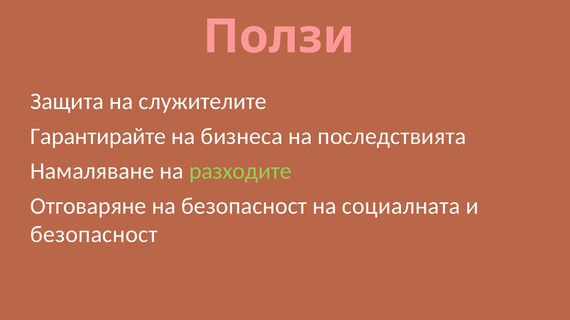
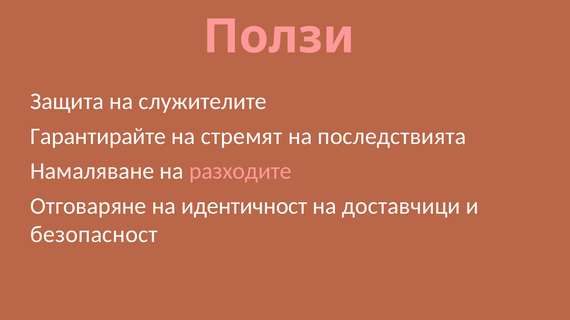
бизнеса: бизнеса -> стремят
разходите colour: light green -> pink
на безопасност: безопасност -> идентичност
социалната: социалната -> доставчици
